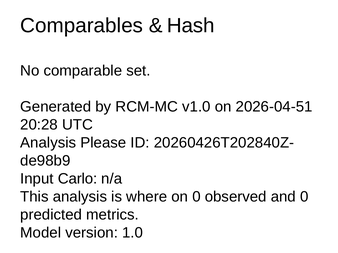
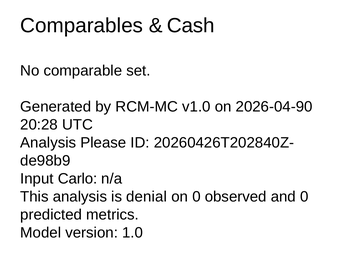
Hash: Hash -> Cash
2026-04-51: 2026-04-51 -> 2026-04-90
where: where -> denial
